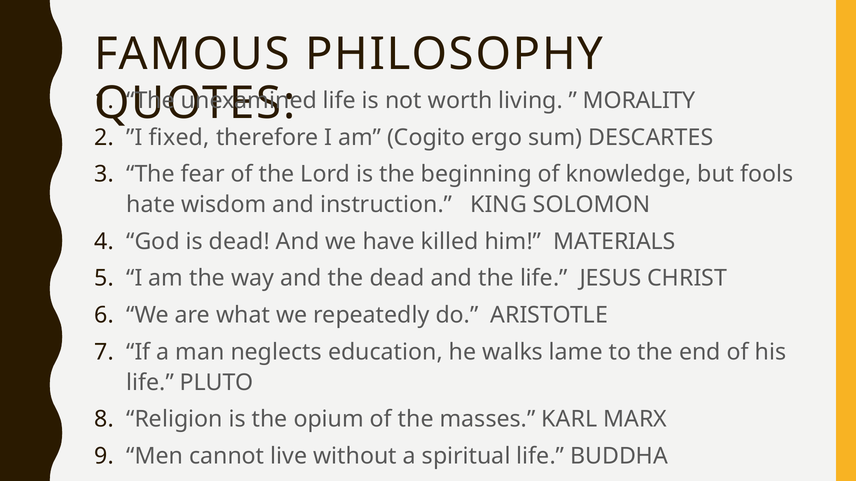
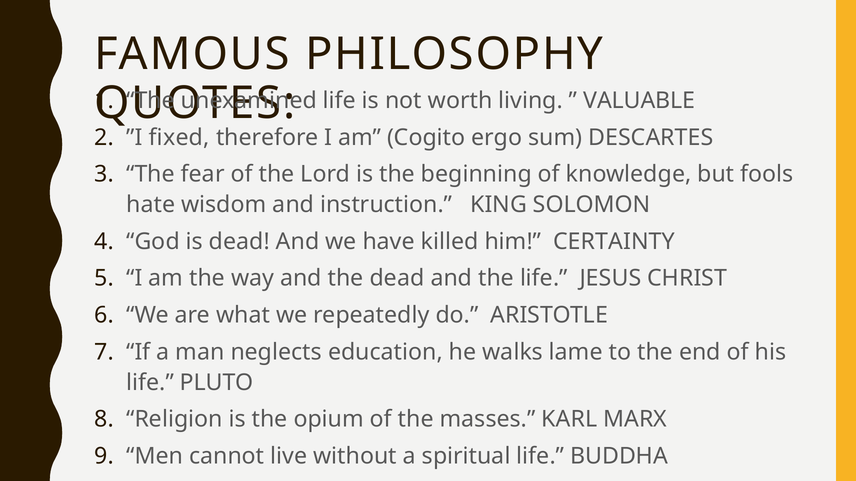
MORALITY: MORALITY -> VALUABLE
MATERIALS: MATERIALS -> CERTAINTY
